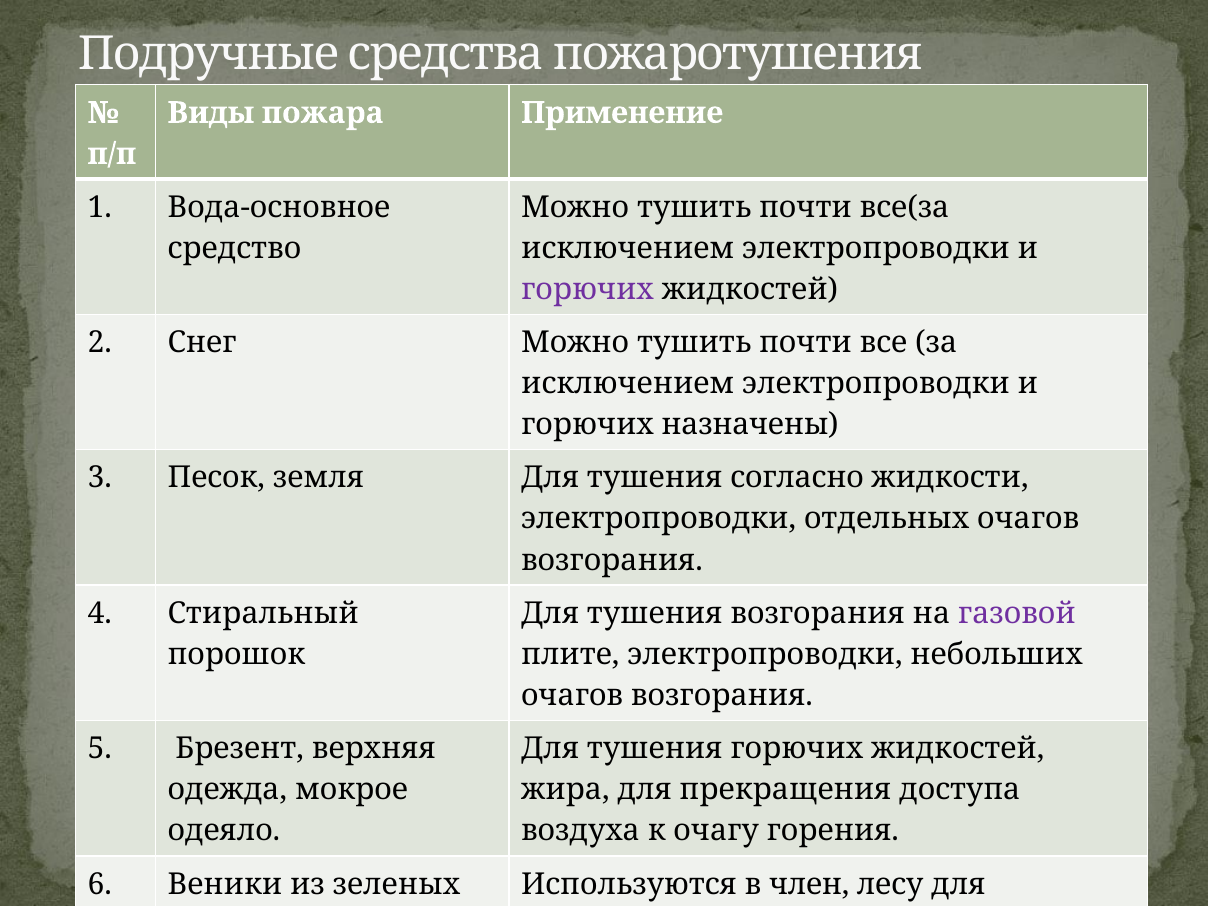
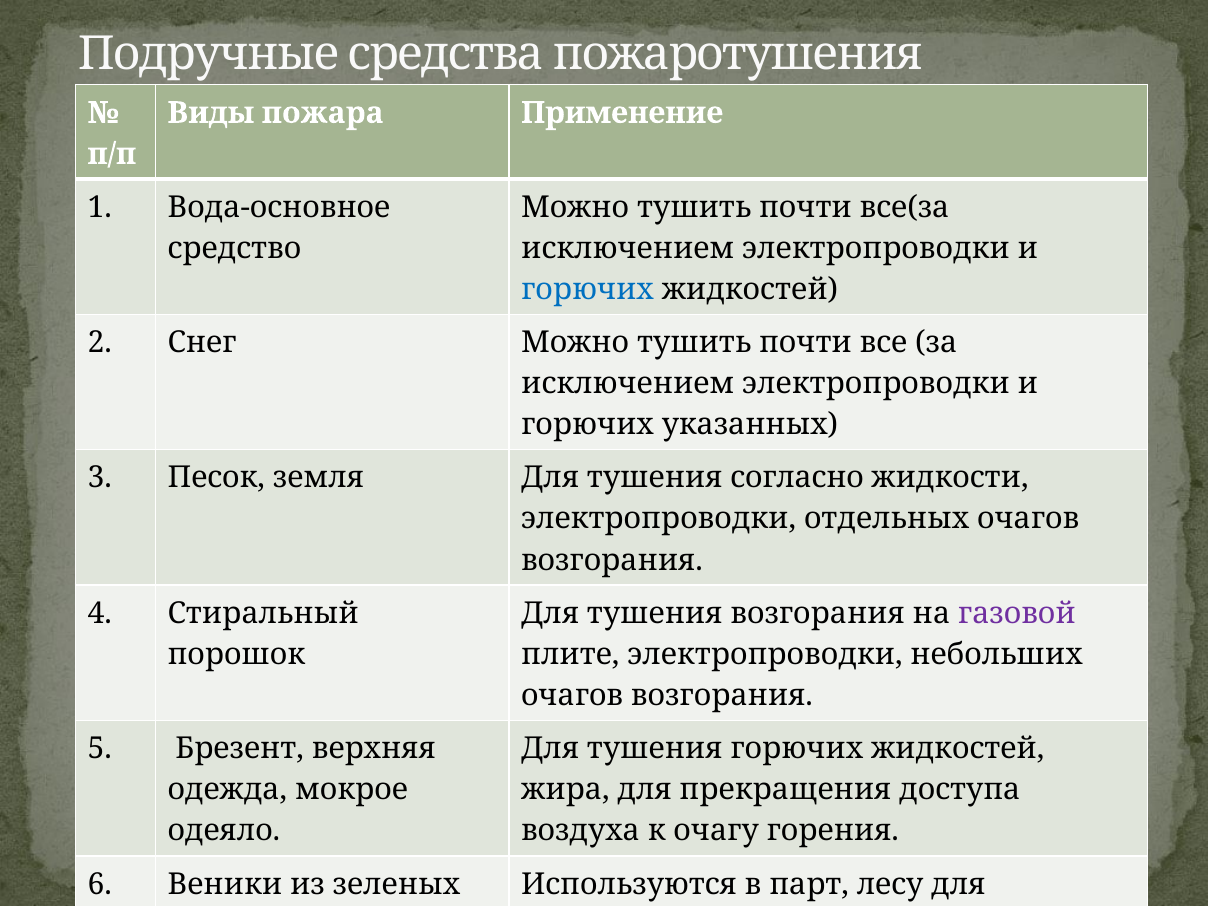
горючих at (588, 289) colour: purple -> blue
назначены: назначены -> указанных
член: член -> парт
